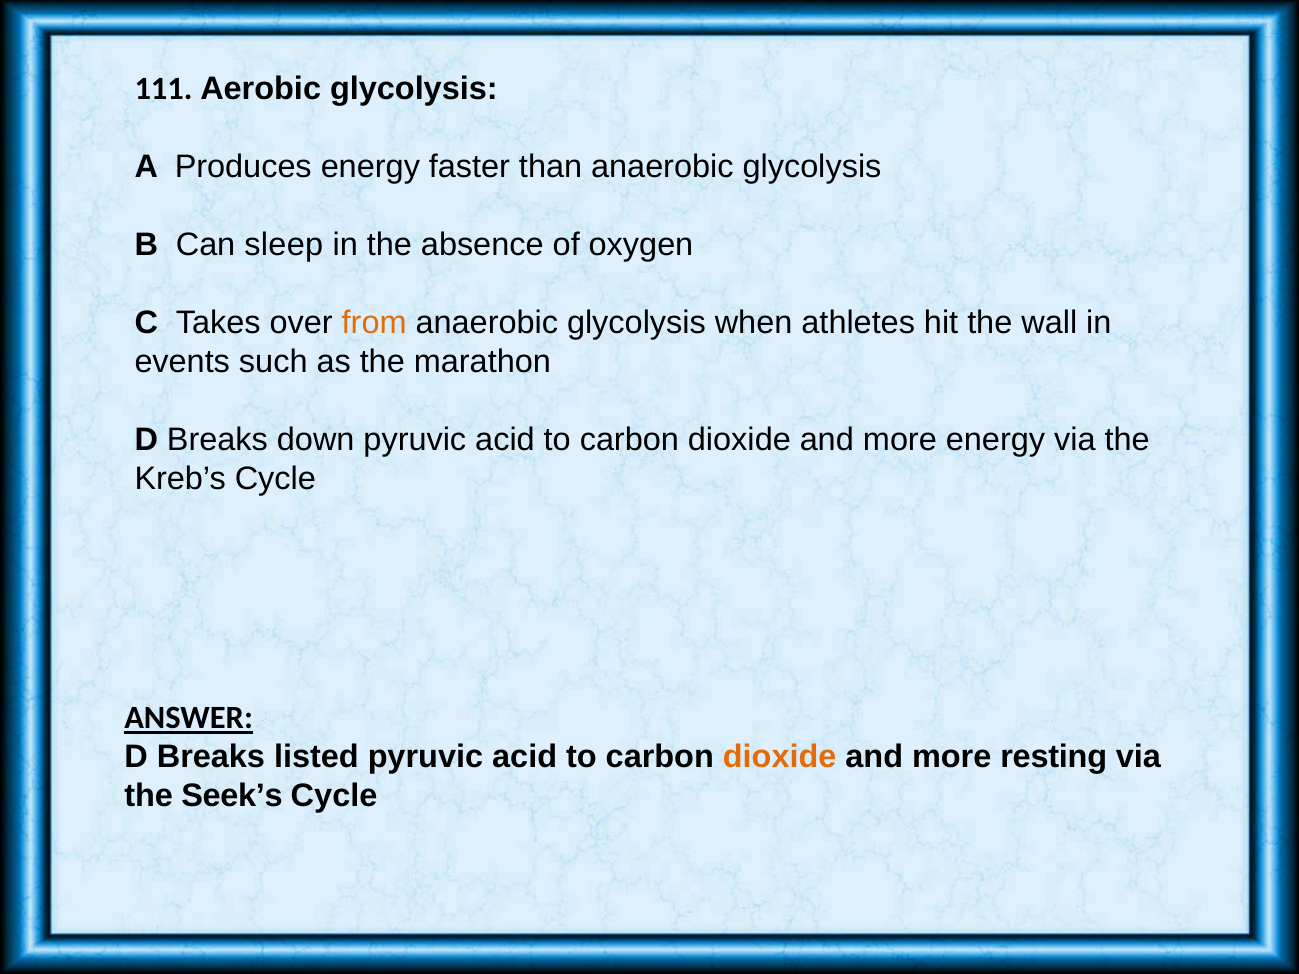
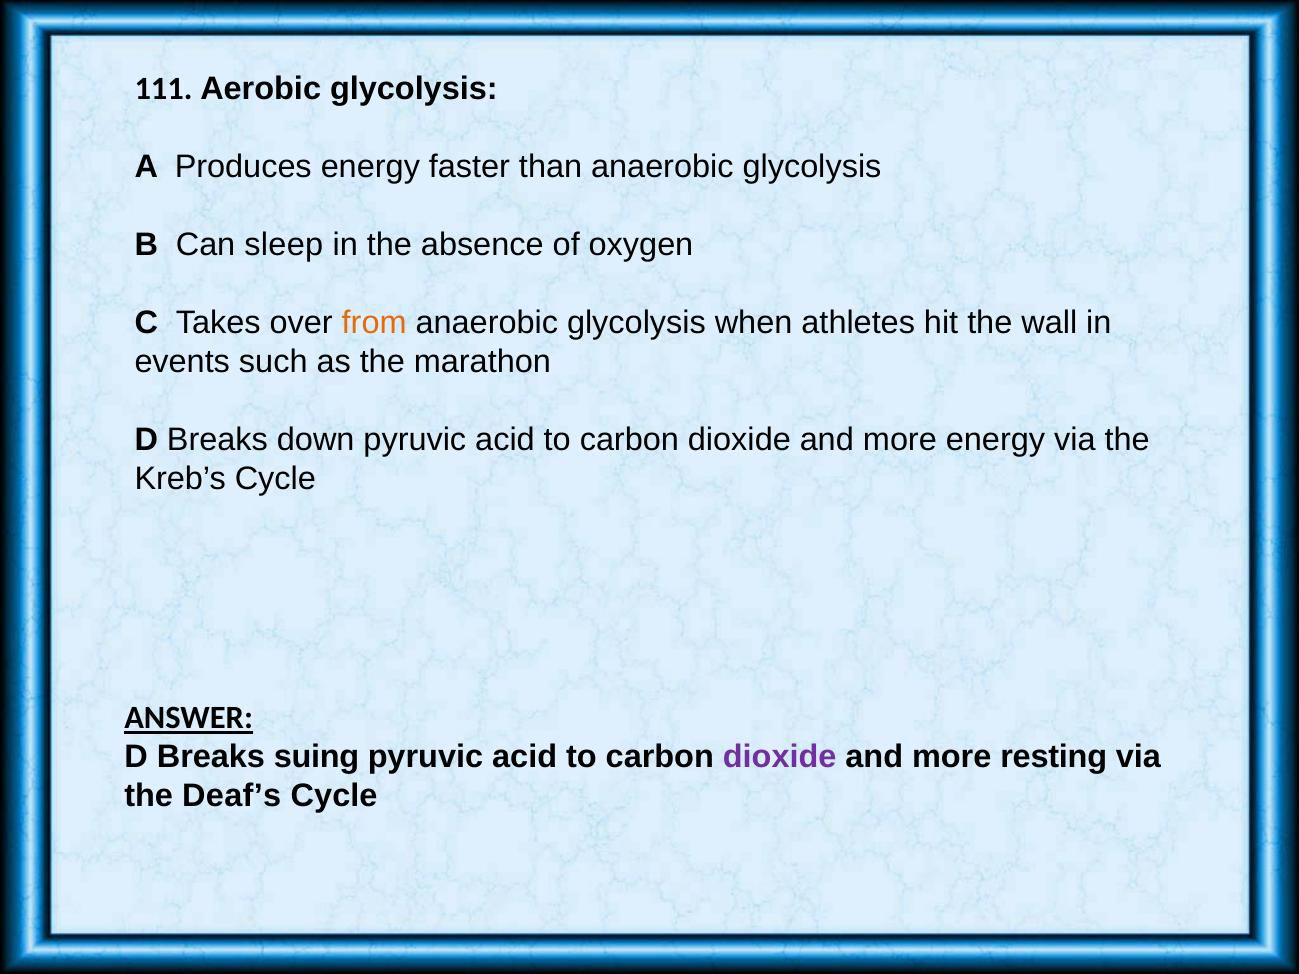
listed: listed -> suing
dioxide at (780, 757) colour: orange -> purple
Seek’s: Seek’s -> Deaf’s
